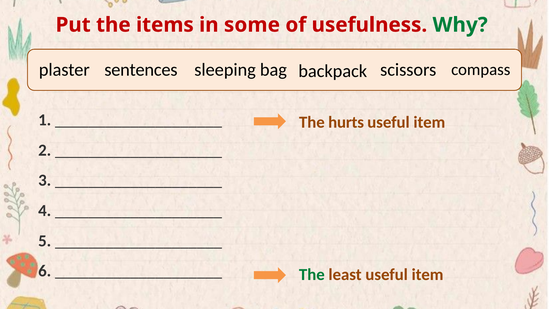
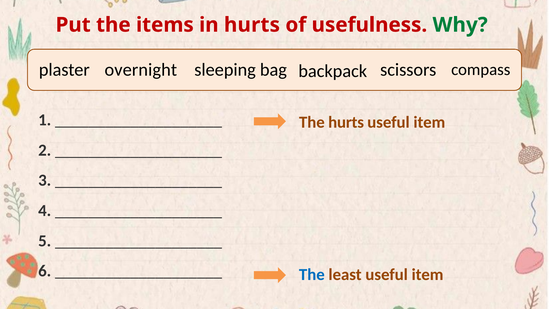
in some: some -> hurts
sentences: sentences -> overnight
The at (312, 274) colour: green -> blue
